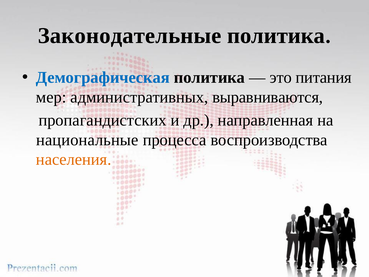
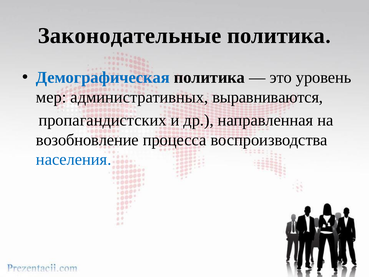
питания: питания -> уровень
национальные: национальные -> возобновление
населения colour: orange -> blue
